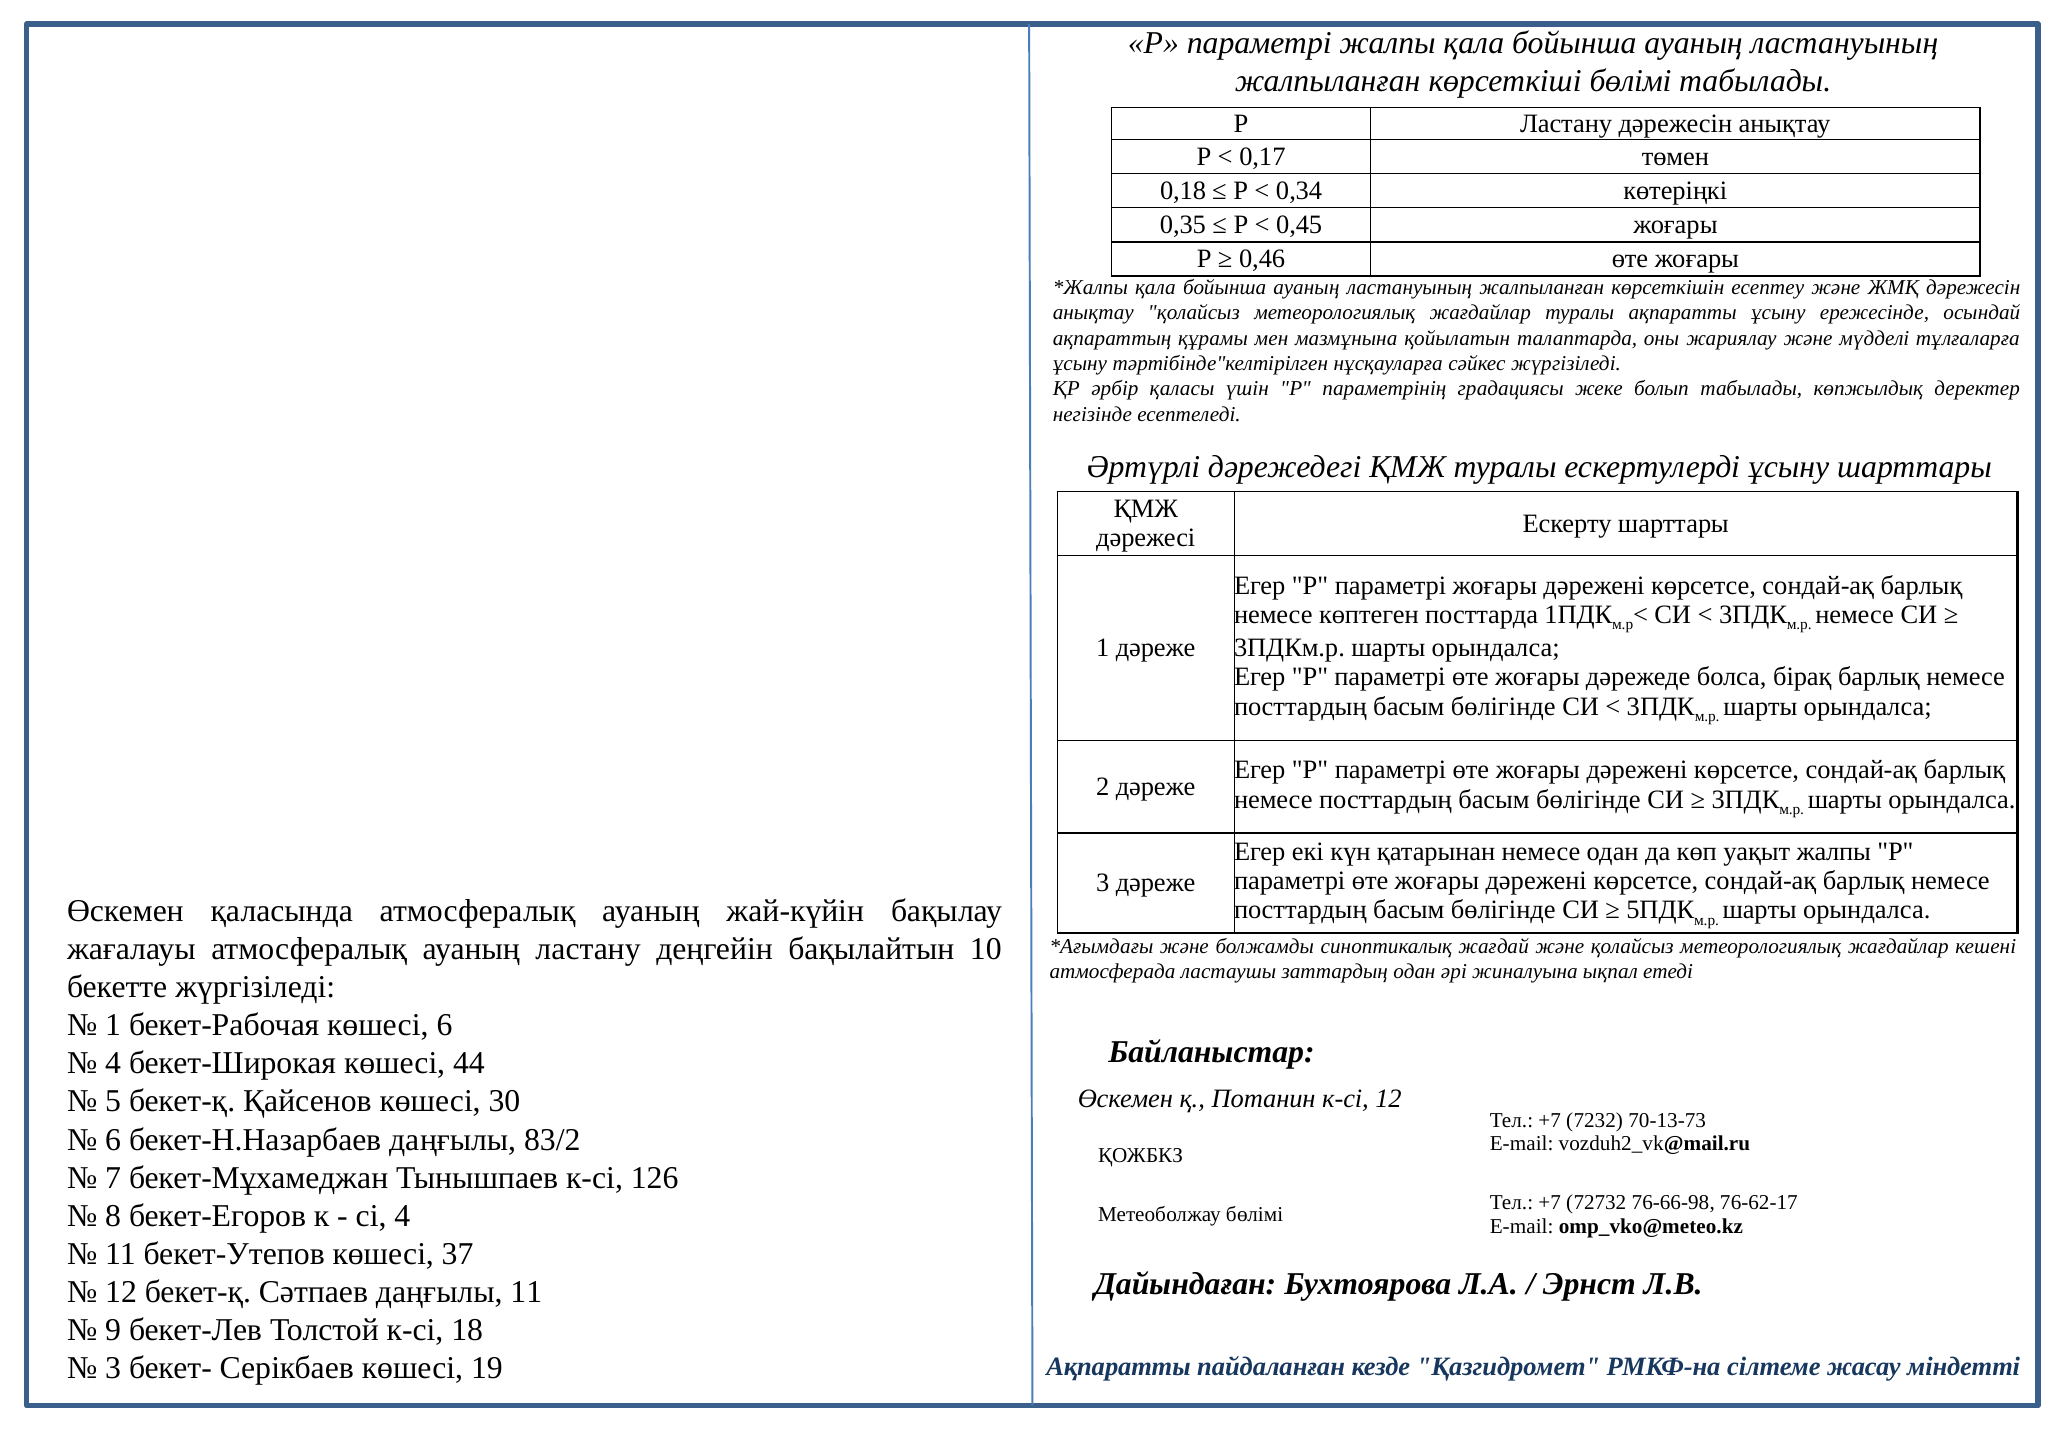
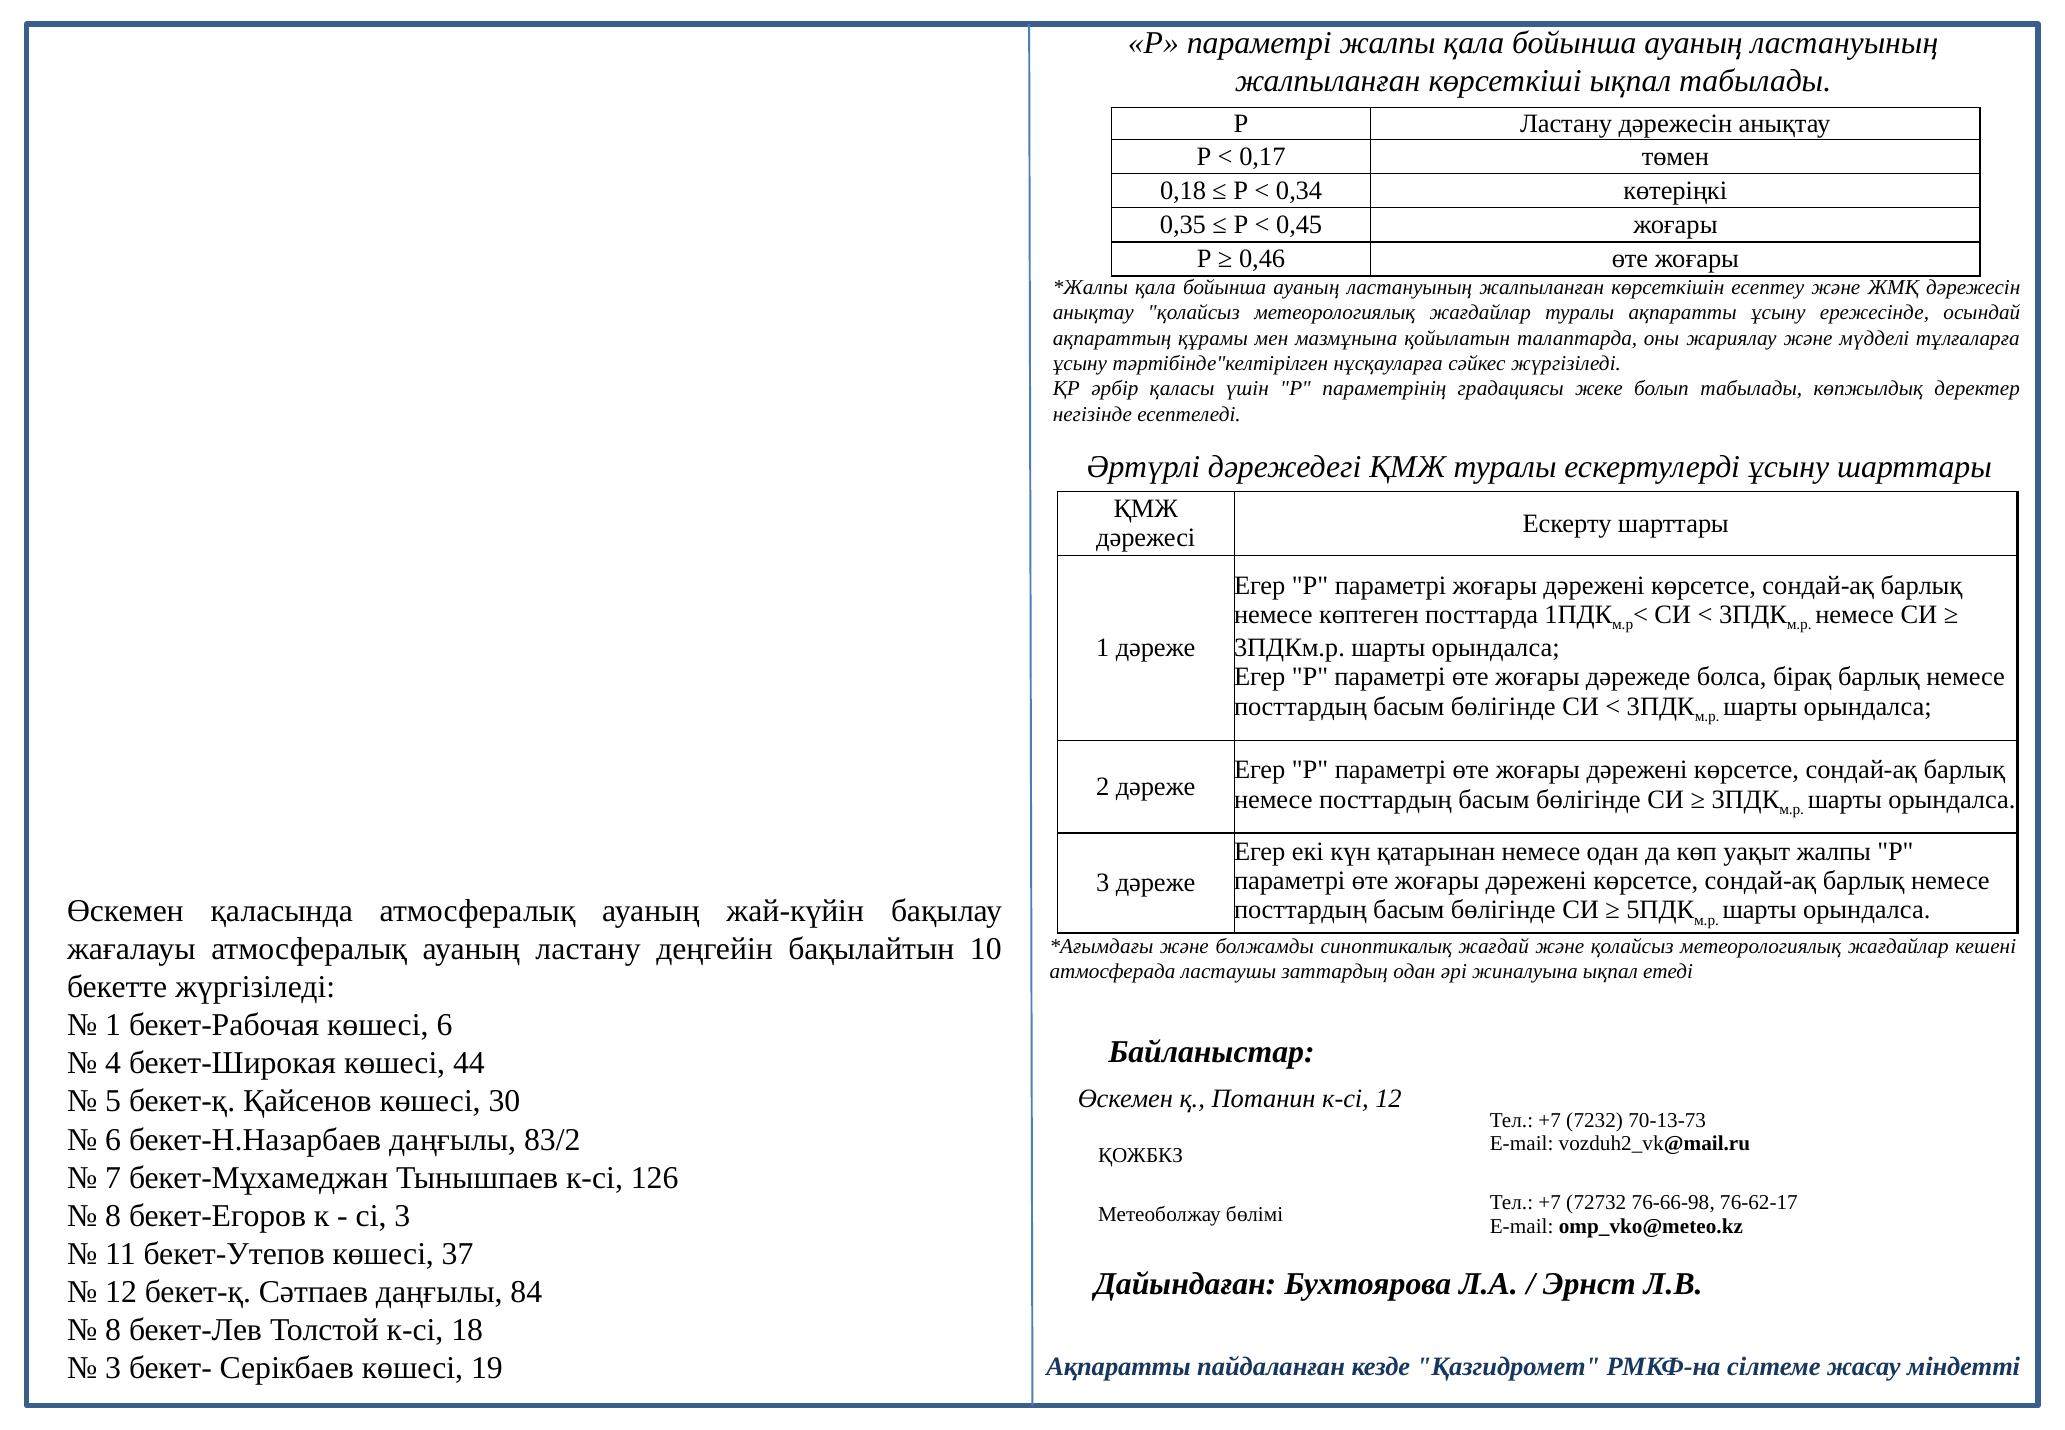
көрсеткіші бөлімі: бөлімі -> ықпал
сі 4: 4 -> 3
даңғылы 11: 11 -> 84
9 at (113, 1330): 9 -> 8
